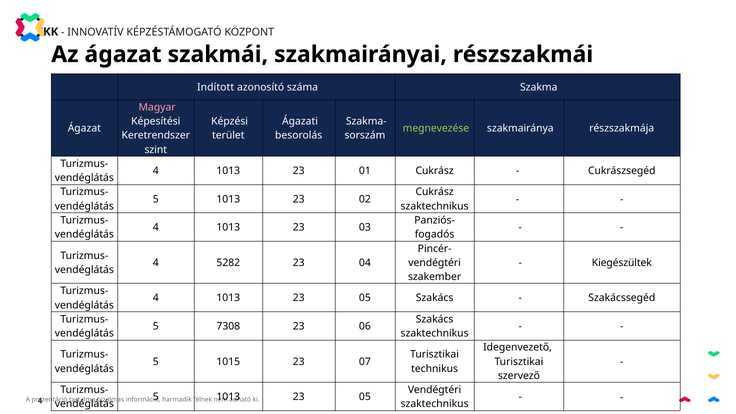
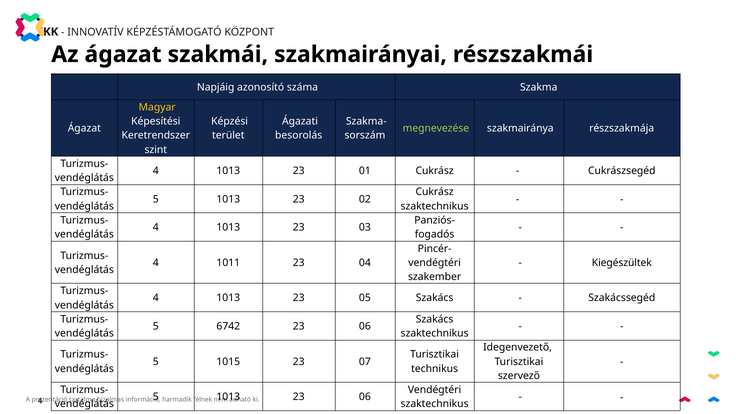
Indított: Indított -> Napjáig
Magyar colour: pink -> yellow
5282: 5282 -> 1011
7308: 7308 -> 6742
05 at (365, 397): 05 -> 06
